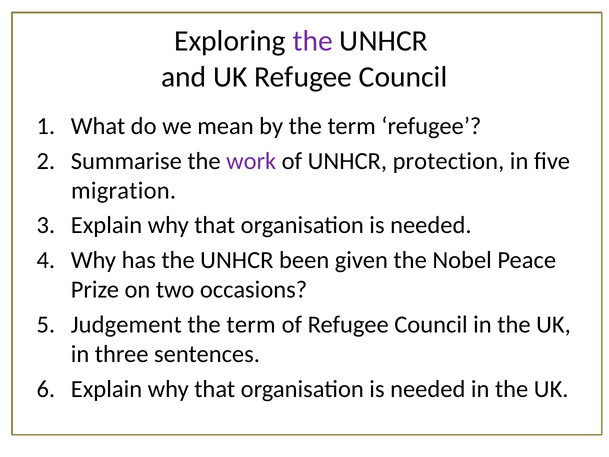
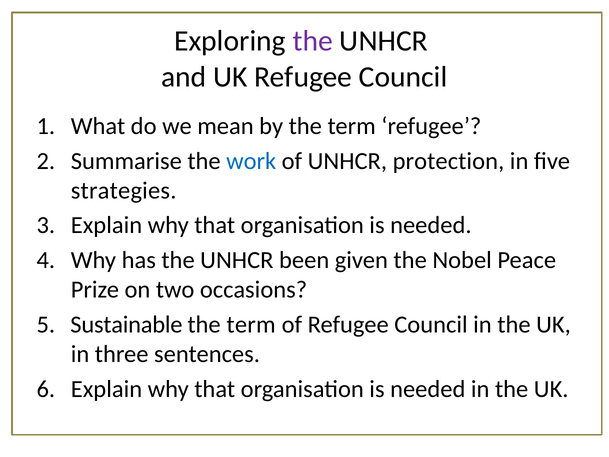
work colour: purple -> blue
migration: migration -> strategies
Judgement: Judgement -> Sustainable
